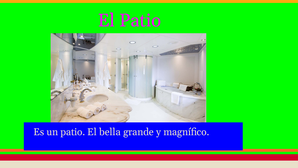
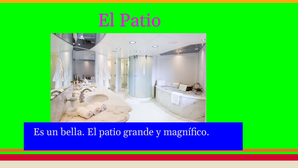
un patio: patio -> bella
bella at (110, 132): bella -> patio
